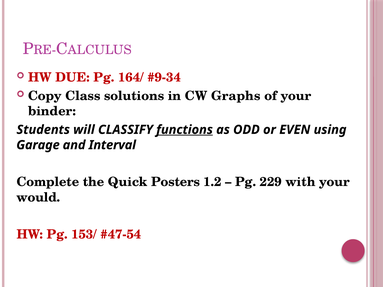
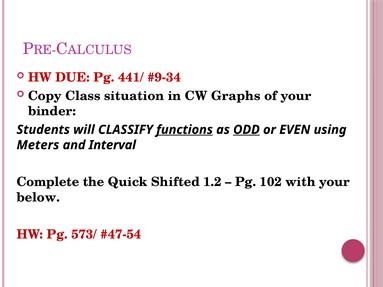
164/: 164/ -> 441/
solutions: solutions -> situation
ODD underline: none -> present
Garage: Garage -> Meters
Posters: Posters -> Shifted
229: 229 -> 102
would: would -> below
153/: 153/ -> 573/
